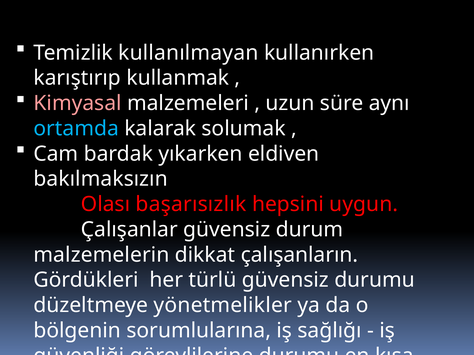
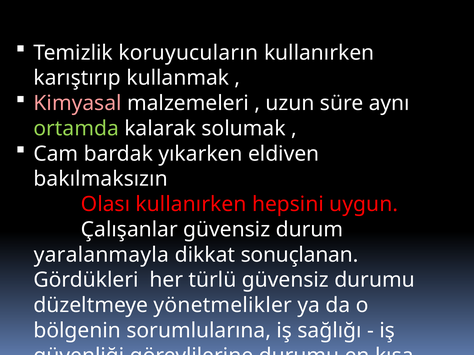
kullanılmayan: kullanılmayan -> koruyucuların
ortamda colour: light blue -> light green
Olası başarısızlık: başarısızlık -> kullanırken
malzemelerin: malzemelerin -> yaralanmayla
çalışanların: çalışanların -> sonuçlanan
